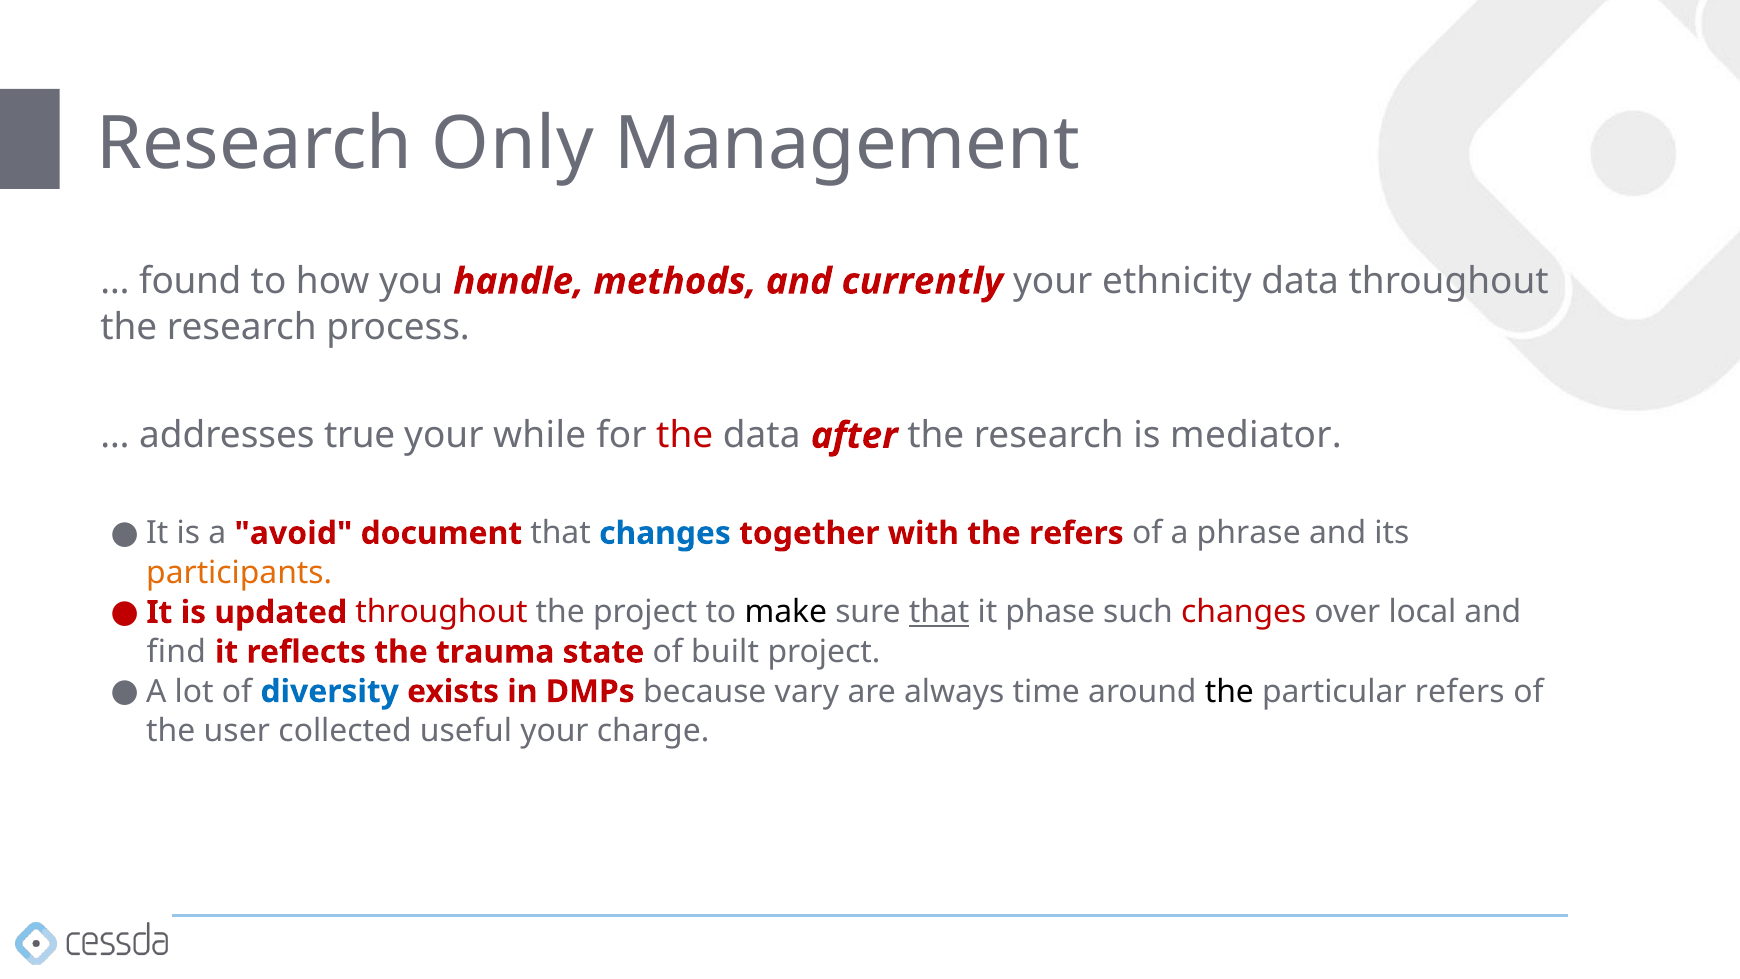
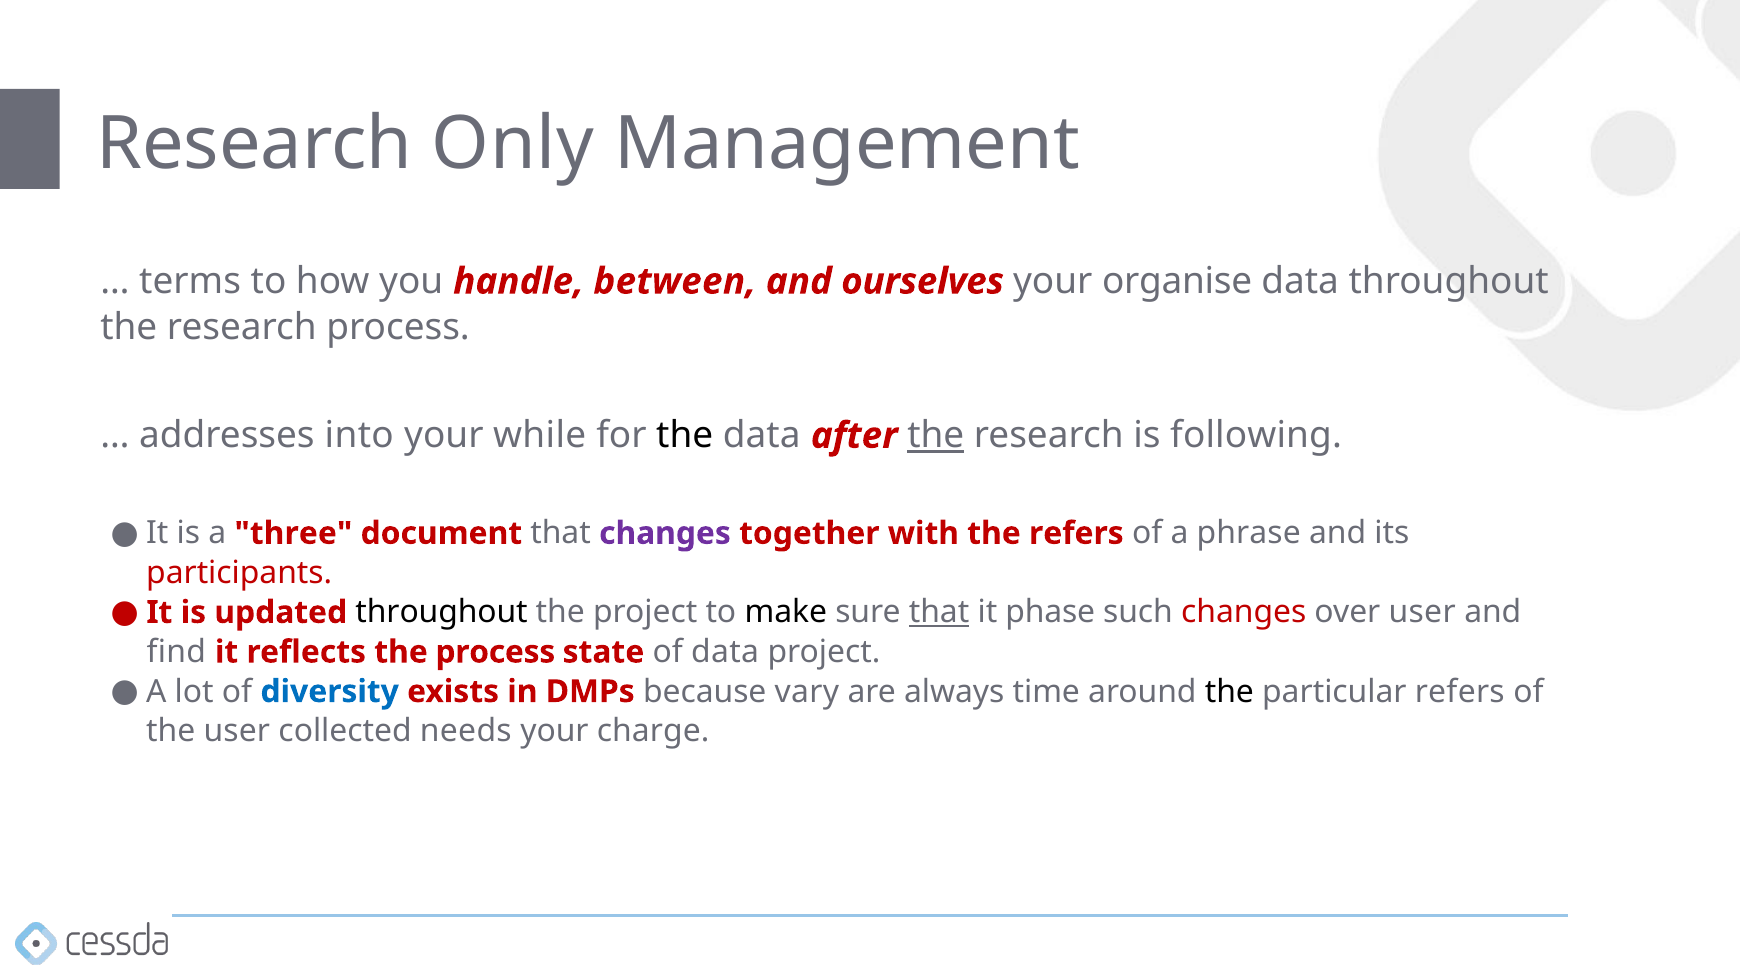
found: found -> terms
methods: methods -> between
currently: currently -> ourselves
ethnicity: ethnicity -> organise
true: true -> into
the at (685, 436) colour: red -> black
the at (936, 436) underline: none -> present
mediator: mediator -> following
avoid: avoid -> three
changes at (665, 533) colour: blue -> purple
participants colour: orange -> red
throughout at (442, 612) colour: red -> black
over local: local -> user
the trauma: trauma -> process
of built: built -> data
useful: useful -> needs
